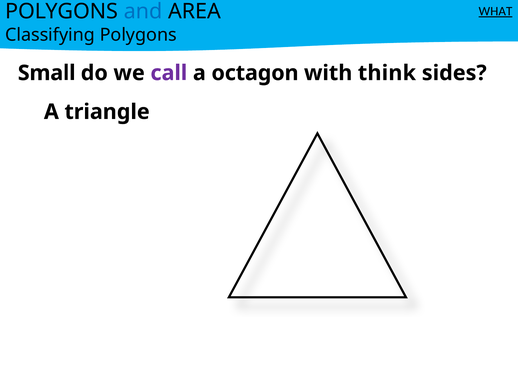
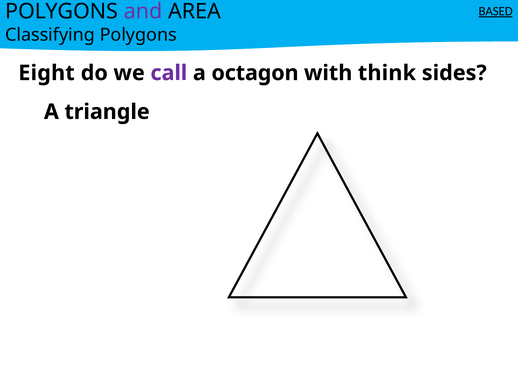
and colour: blue -> purple
WHAT: WHAT -> BASED
Small: Small -> Eight
